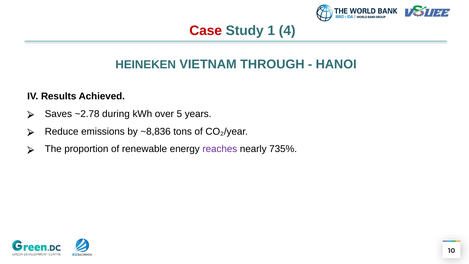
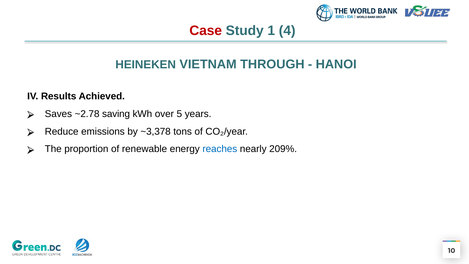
during: during -> saving
~8,836: ~8,836 -> ~3,378
reaches colour: purple -> blue
735%: 735% -> 209%
